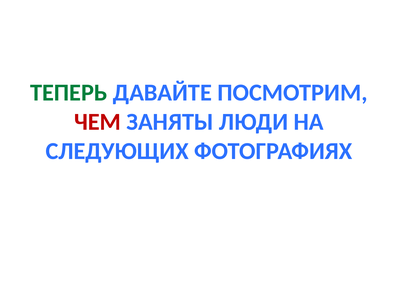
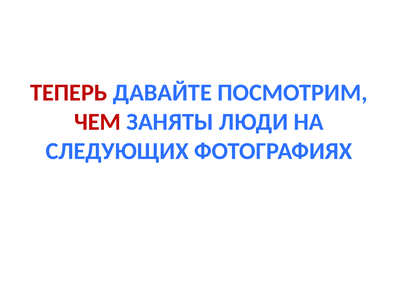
ТЕПЕРЬ colour: green -> red
